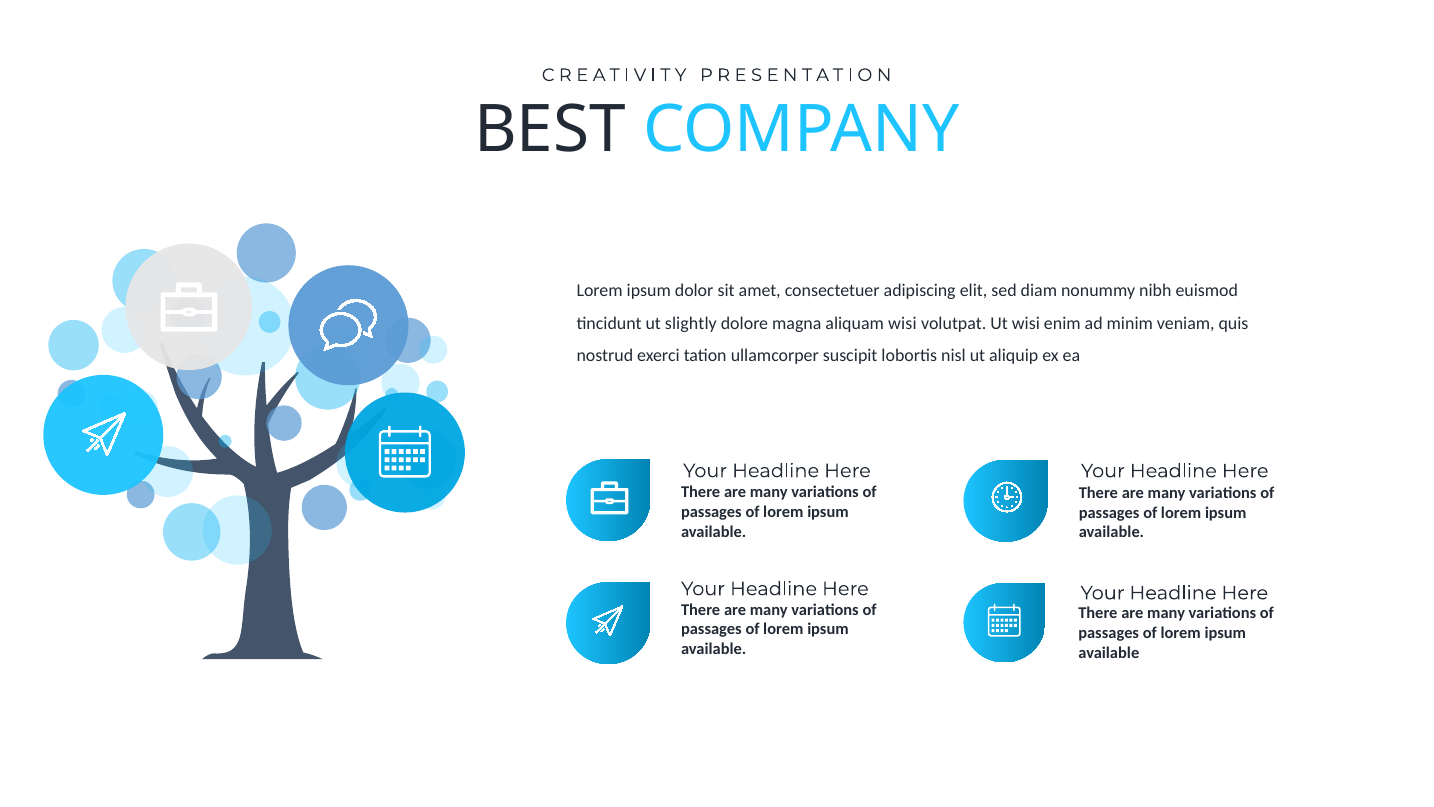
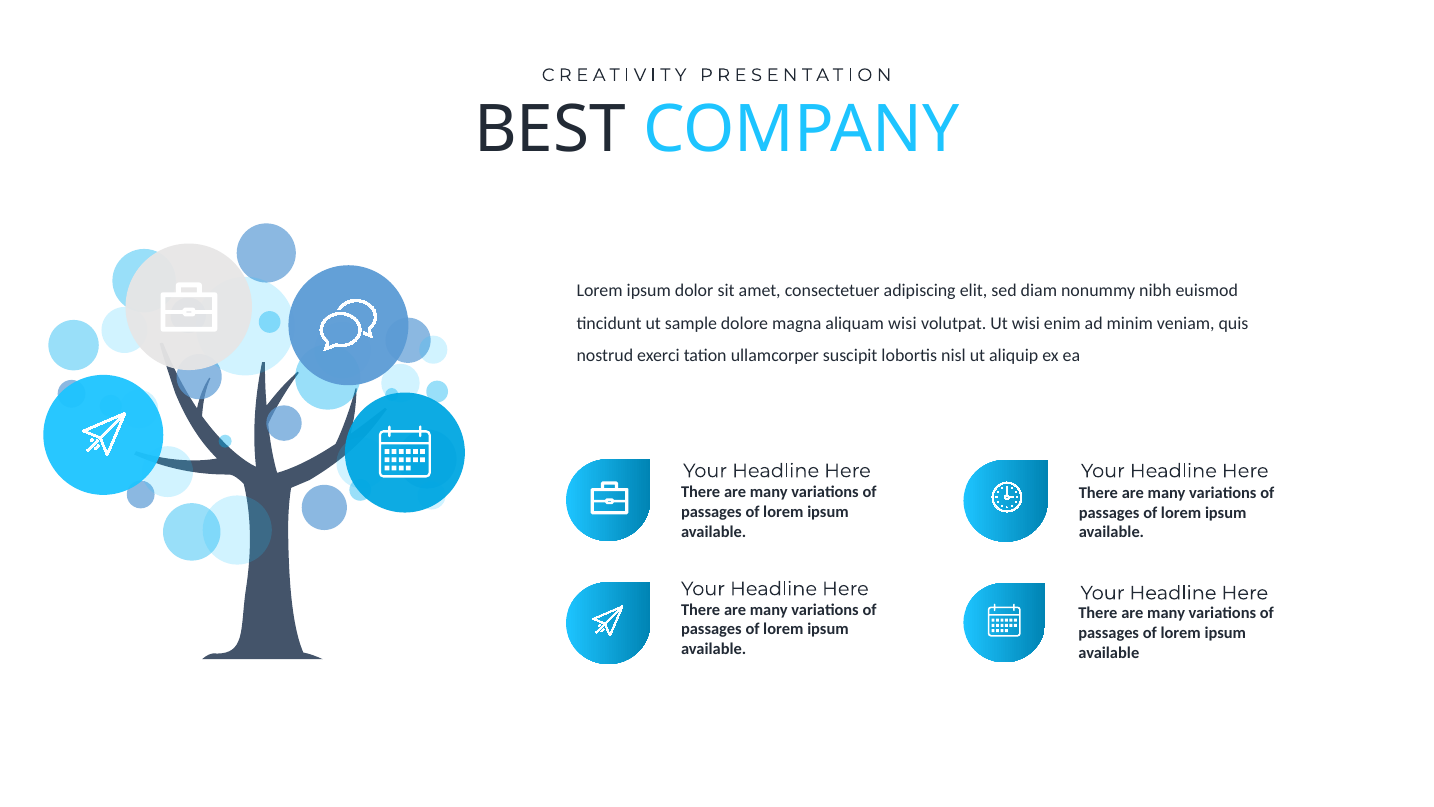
slightly: slightly -> sample
